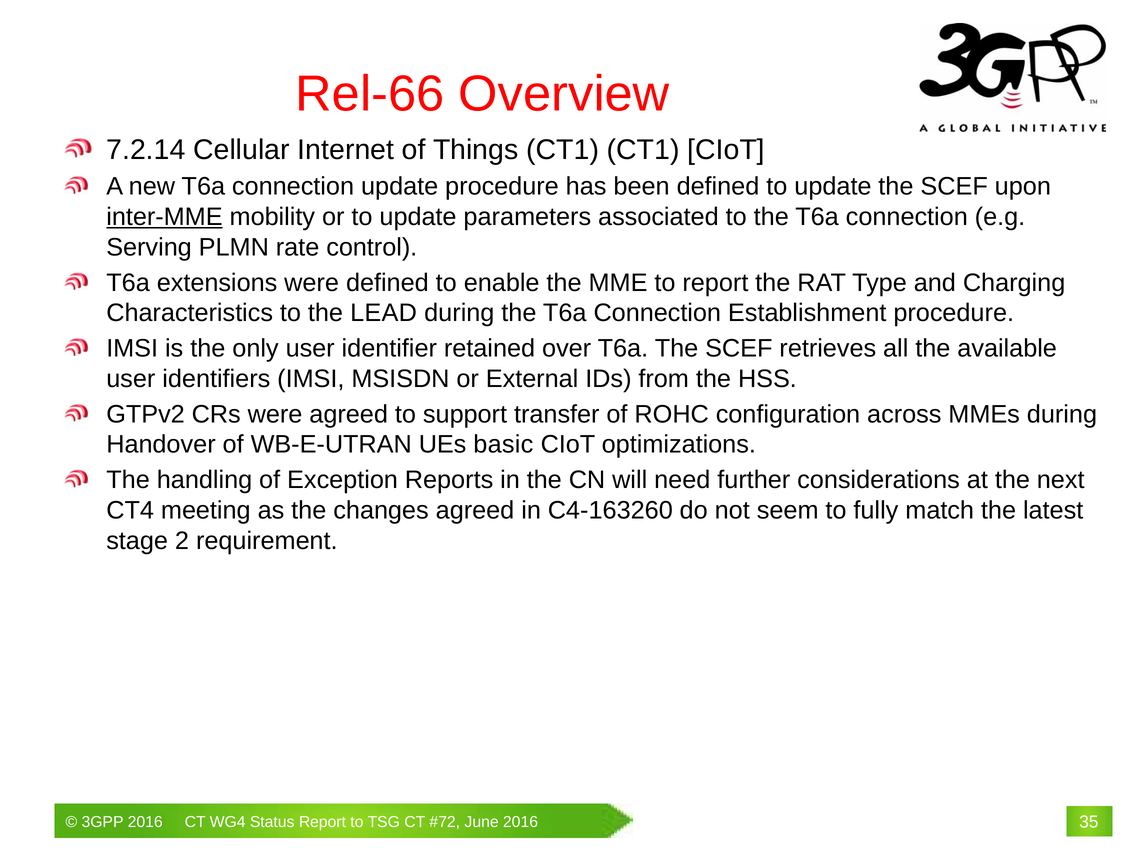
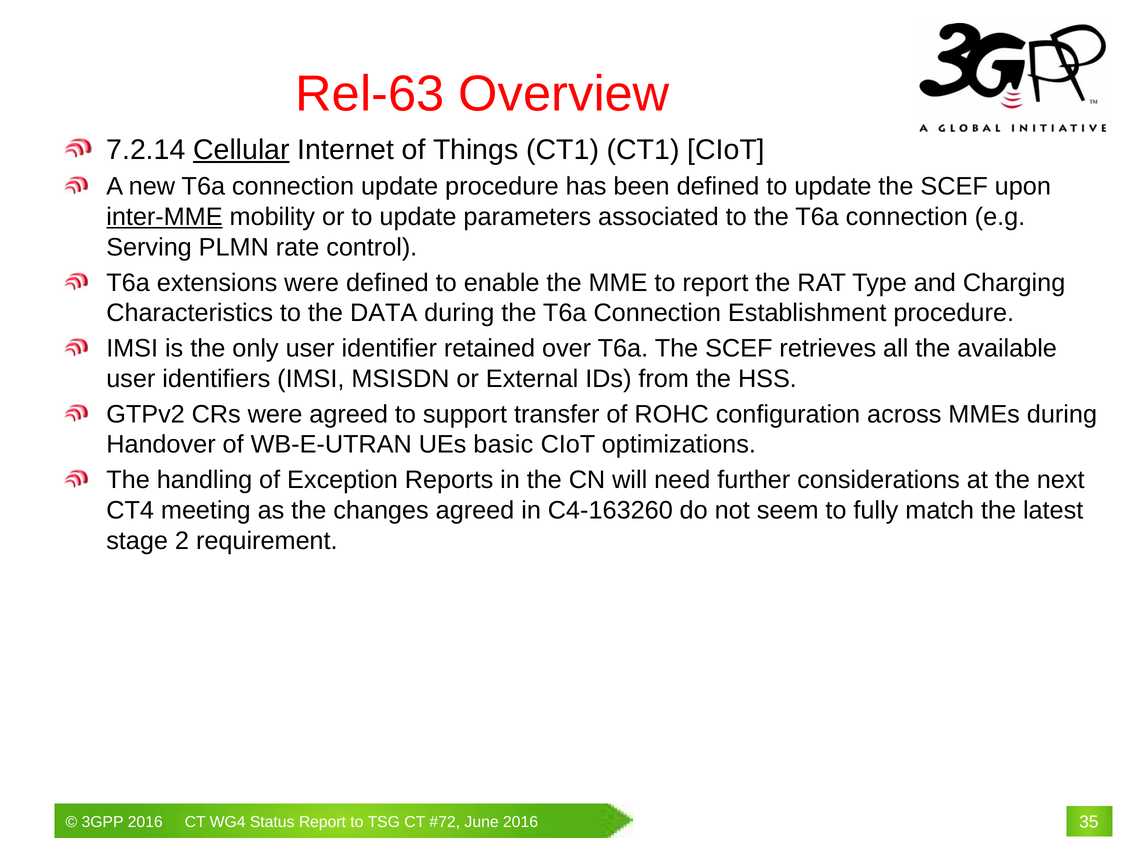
Rel-66: Rel-66 -> Rel-63
Cellular underline: none -> present
LEAD: LEAD -> DATA
